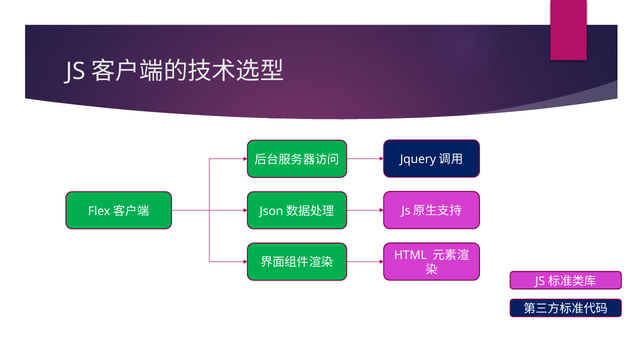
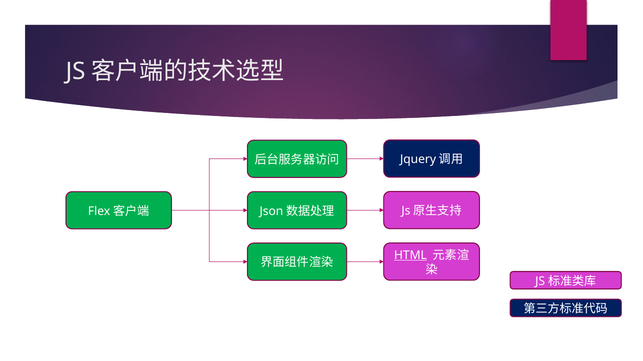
HTML underline: none -> present
